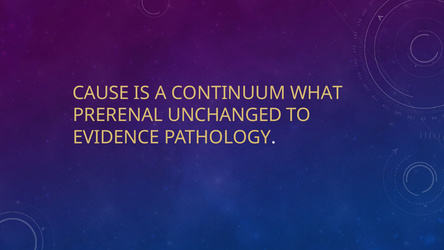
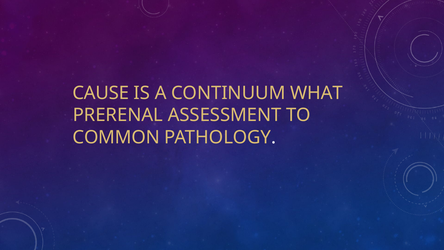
UNCHANGED: UNCHANGED -> ASSESSMENT
EVIDENCE: EVIDENCE -> COMMON
